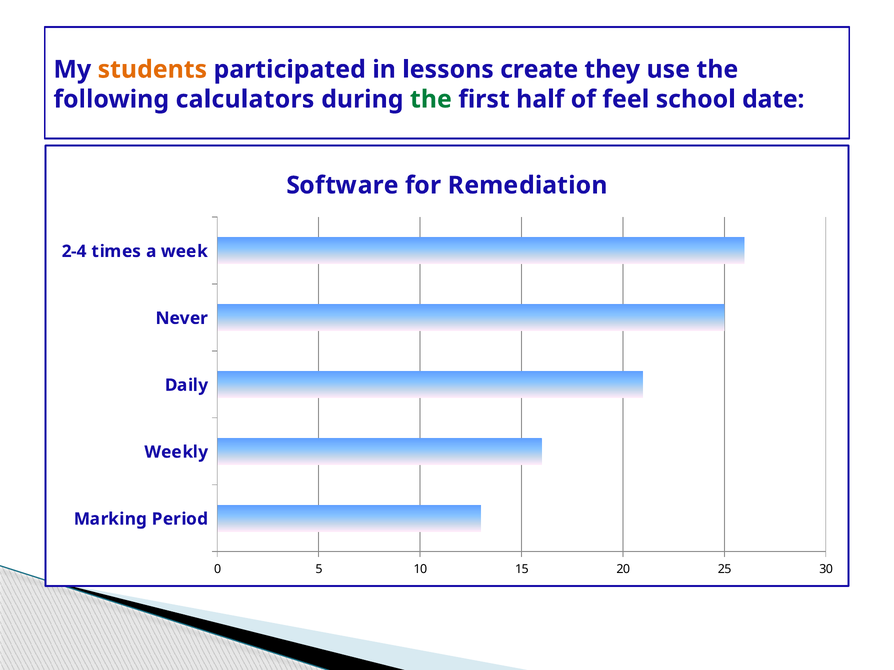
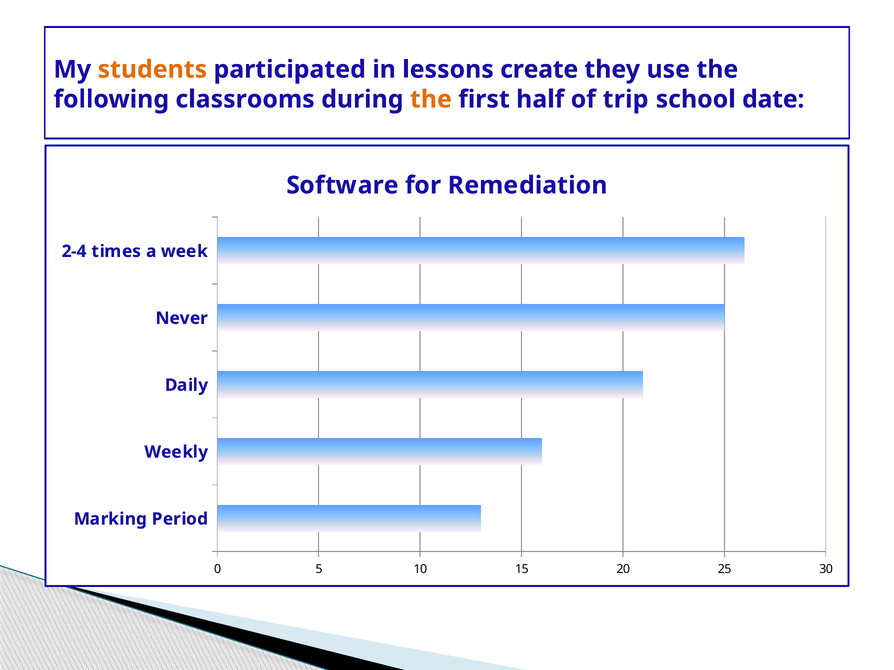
calculators: calculators -> classrooms
the at (431, 99) colour: green -> orange
feel: feel -> trip
